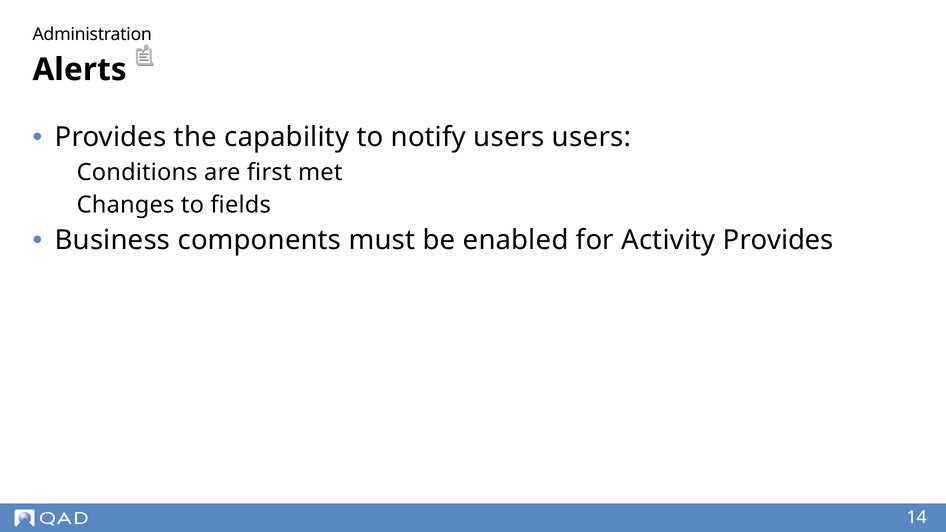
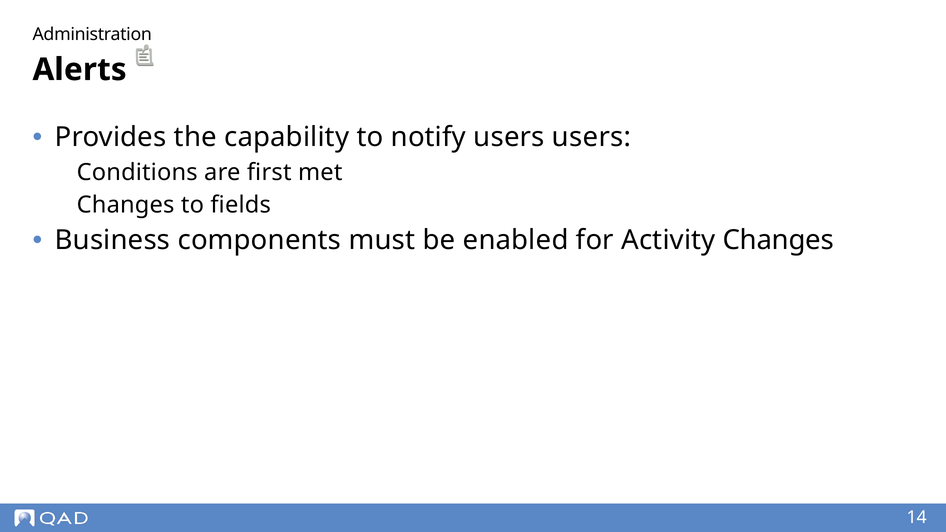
Activity Provides: Provides -> Changes
